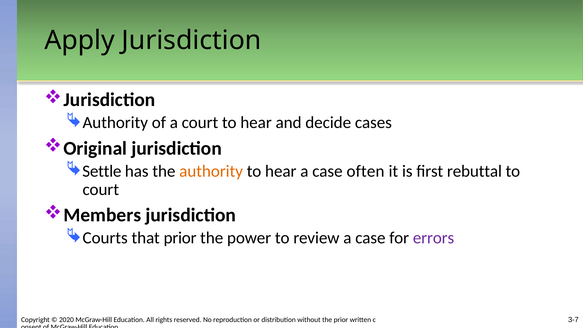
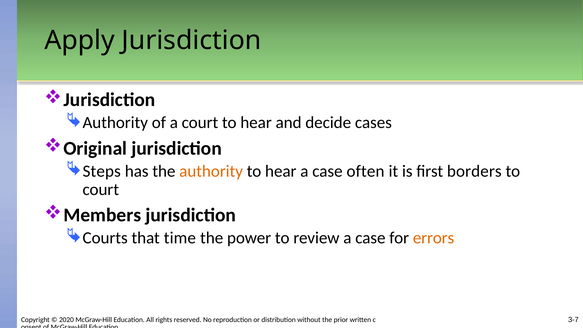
Settle: Settle -> Steps
rebuttal: rebuttal -> borders
that prior: prior -> time
errors colour: purple -> orange
